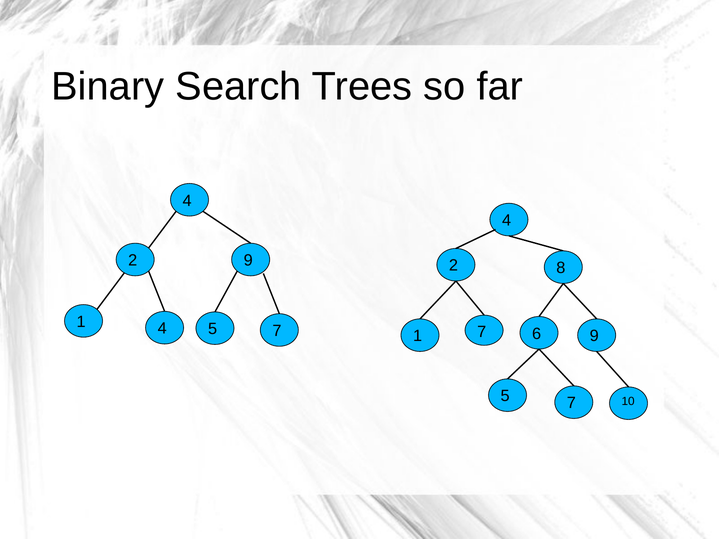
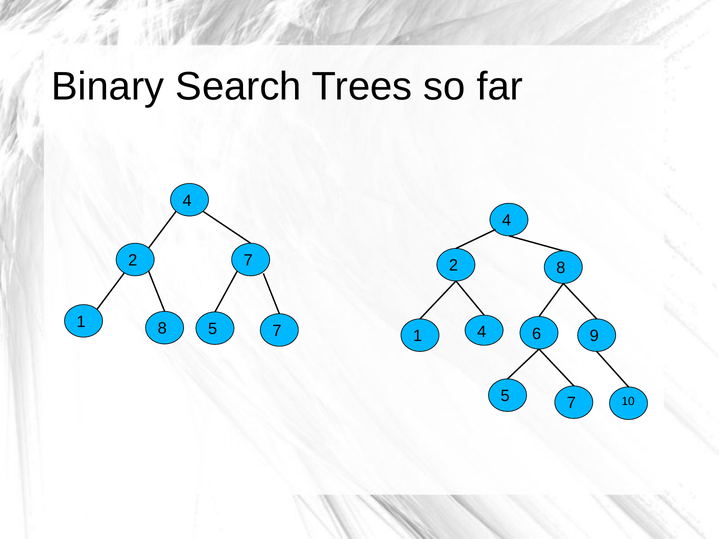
2 9: 9 -> 7
1 4: 4 -> 8
1 7: 7 -> 4
